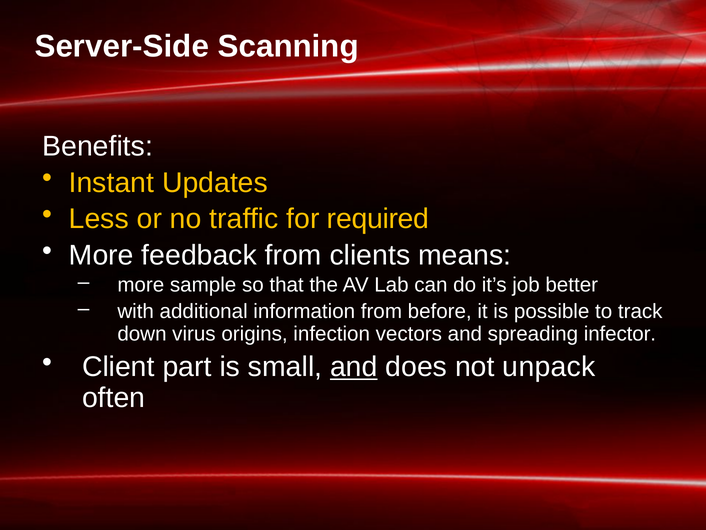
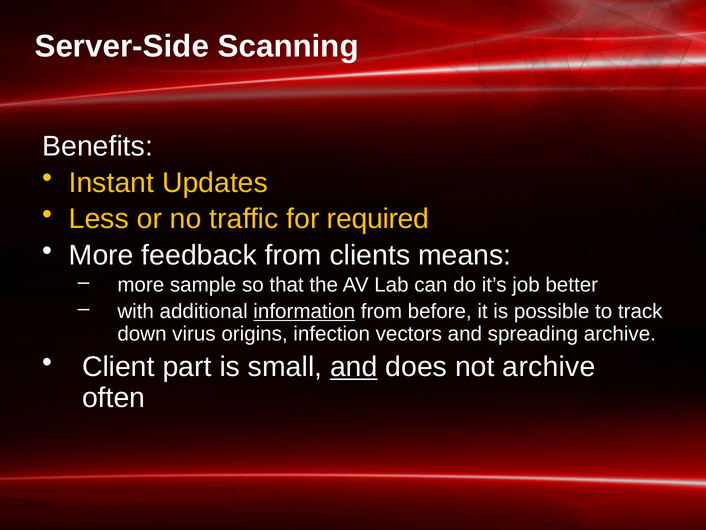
information underline: none -> present
spreading infector: infector -> archive
not unpack: unpack -> archive
